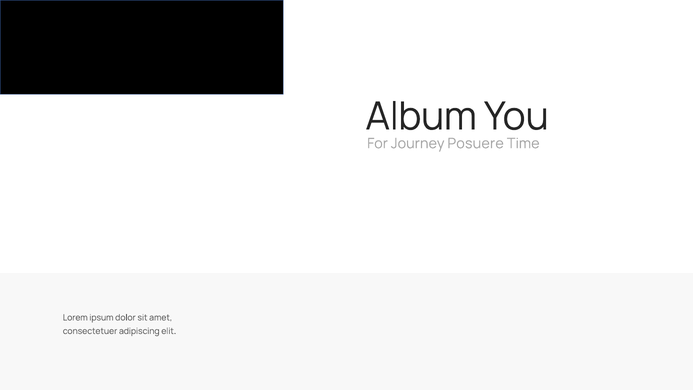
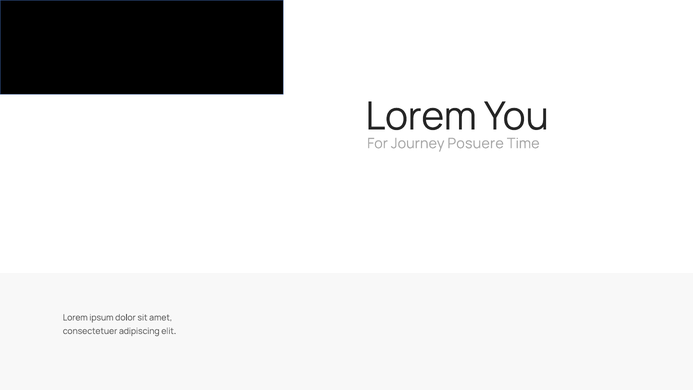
Album at (421, 117): Album -> Lorem
